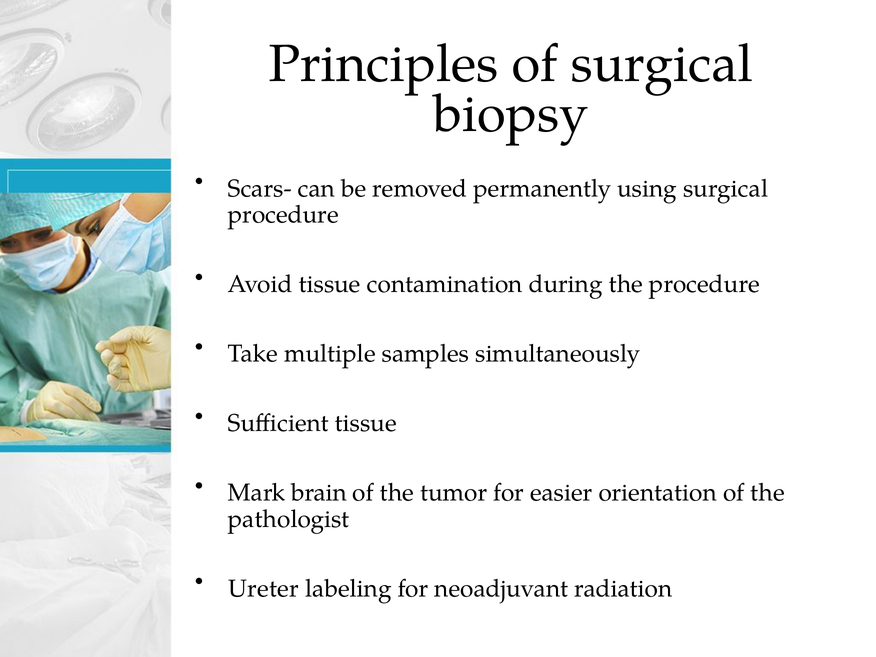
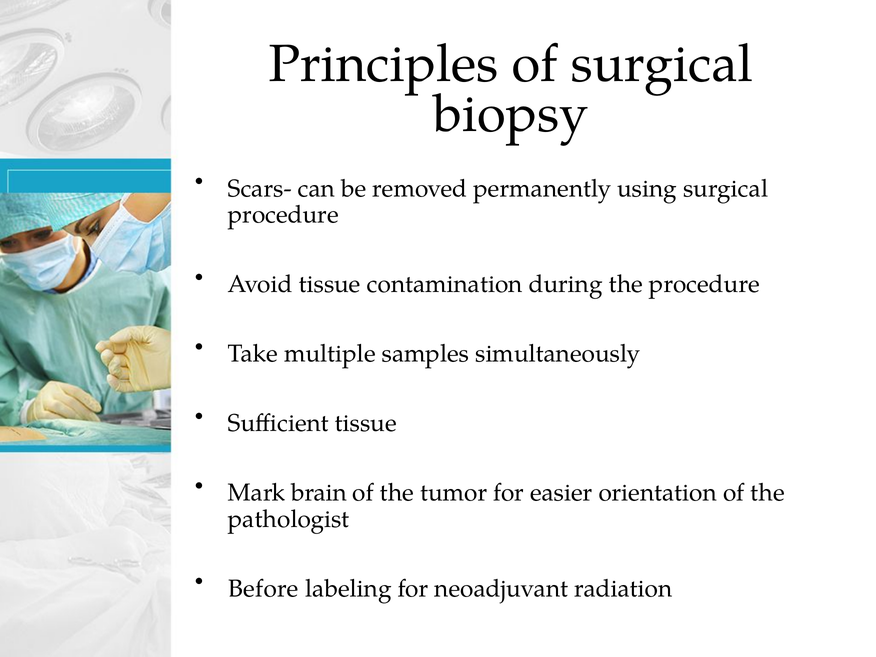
Ureter: Ureter -> Before
